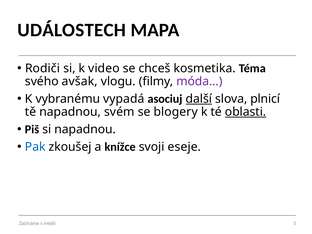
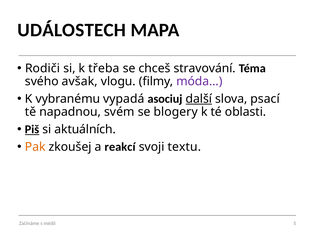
video: video -> třeba
kosmetika: kosmetika -> stravování
plnicí: plnicí -> psací
oblasti underline: present -> none
Piš underline: none -> present
si napadnou: napadnou -> aktuálních
Pak colour: blue -> orange
knížce: knížce -> reakcí
eseje: eseje -> textu
